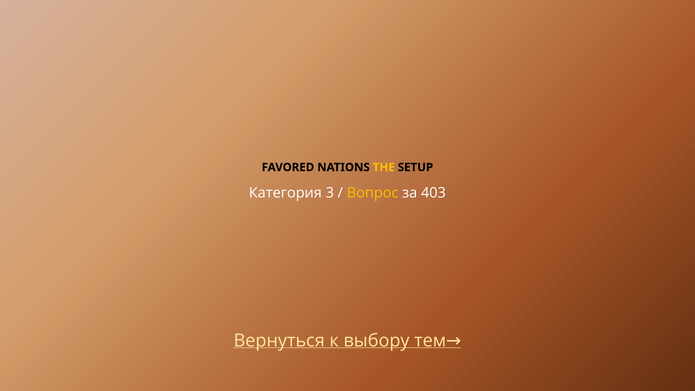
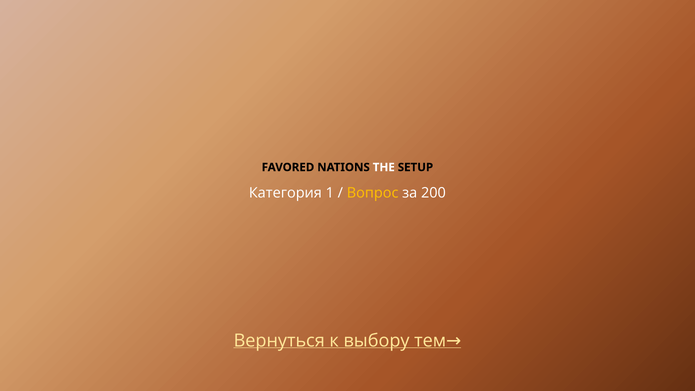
THE colour: yellow -> white
3: 3 -> 1
403: 403 -> 200
